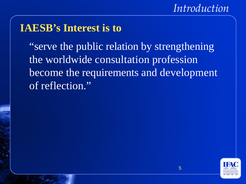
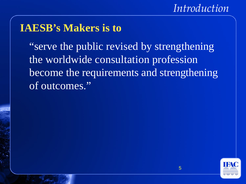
Interest: Interest -> Makers
relation: relation -> revised
and development: development -> strengthening
reflection: reflection -> outcomes
